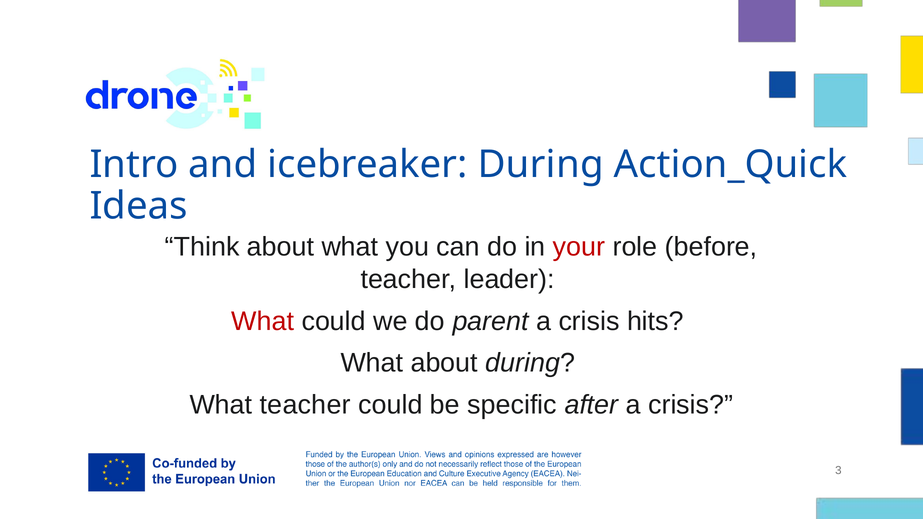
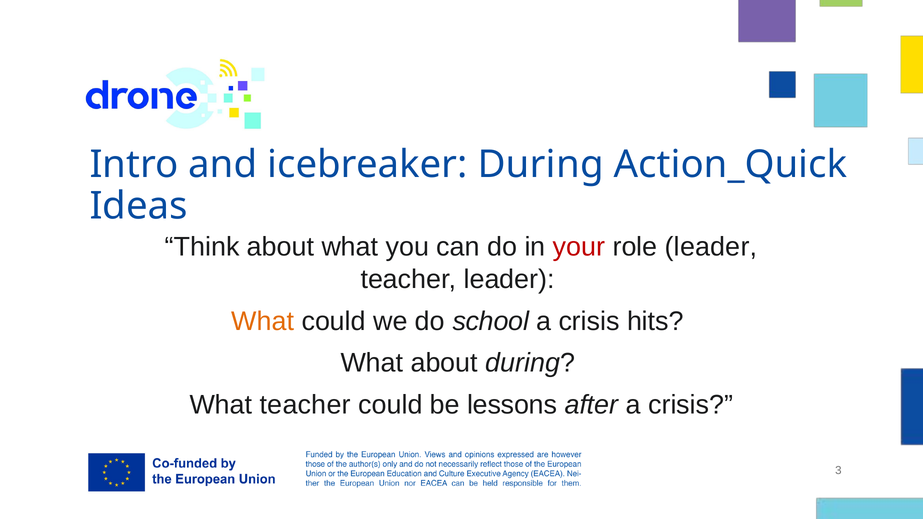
role before: before -> leader
What at (263, 321) colour: red -> orange
parent: parent -> school
specific: specific -> lessons
